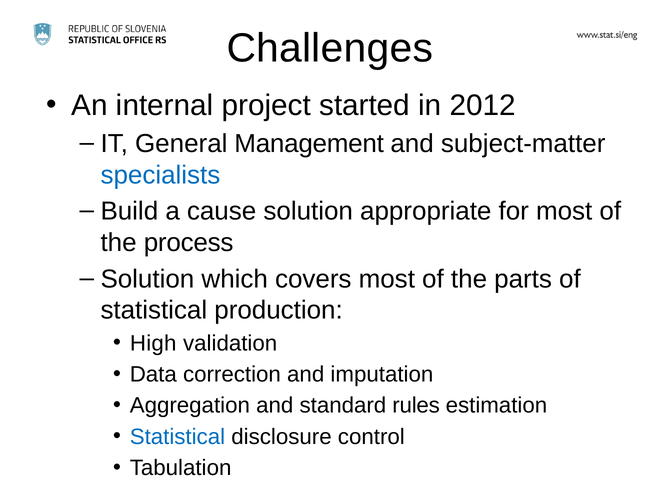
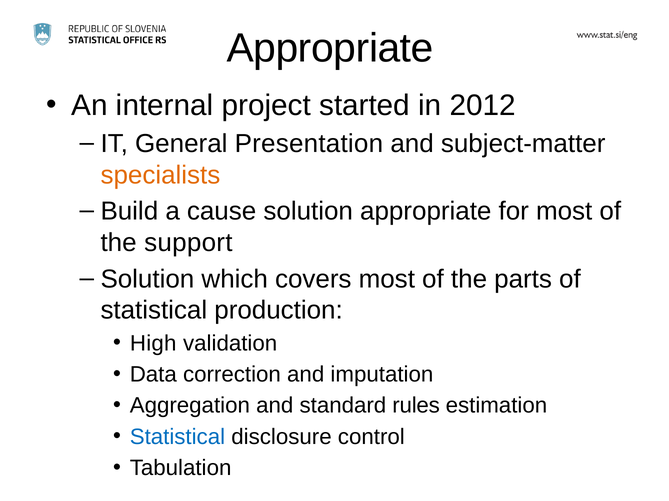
Challenges at (330, 49): Challenges -> Appropriate
Management: Management -> Presentation
specialists colour: blue -> orange
process: process -> support
